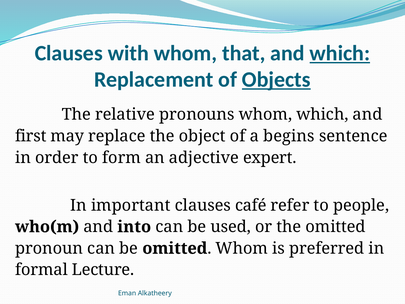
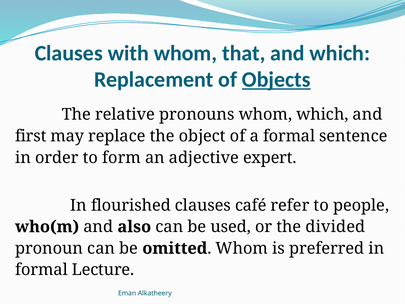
which at (340, 53) underline: present -> none
a begins: begins -> formal
important: important -> flourished
into: into -> also
the omitted: omitted -> divided
